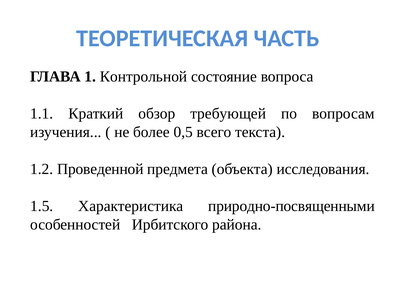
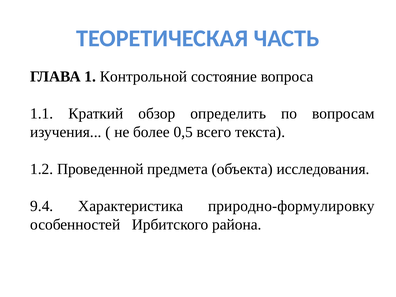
требующей: требующей -> определить
1.5: 1.5 -> 9.4
природно-посвященными: природно-посвященными -> природно-формулировку
